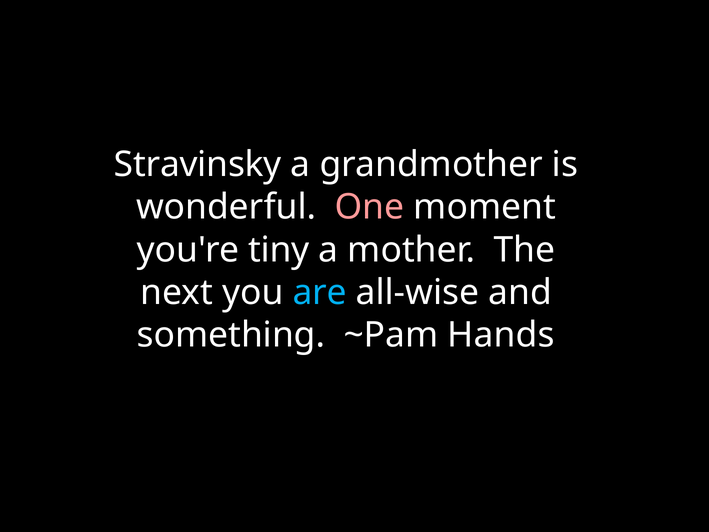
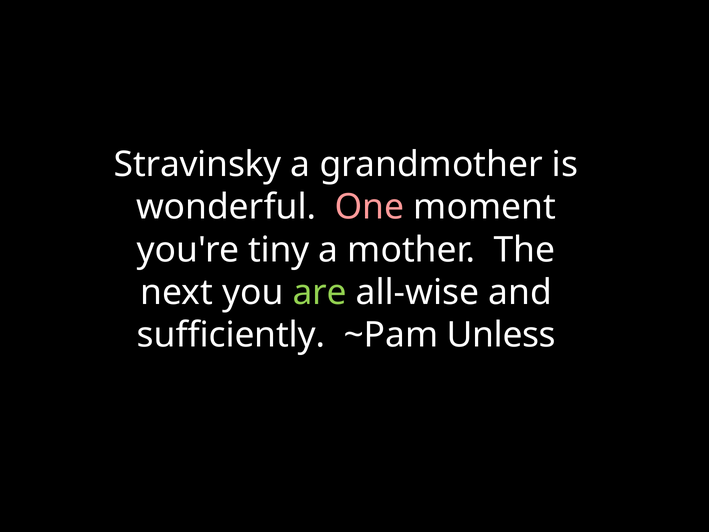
are colour: light blue -> light green
something: something -> sufficiently
Hands: Hands -> Unless
